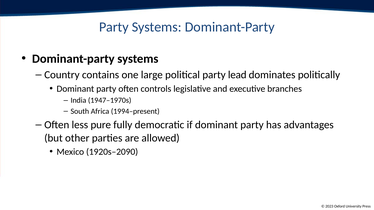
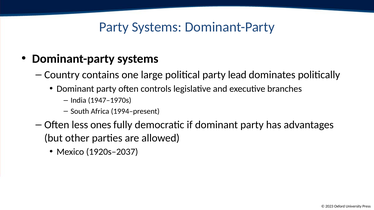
pure: pure -> ones
1920s–2090: 1920s–2090 -> 1920s–2037
